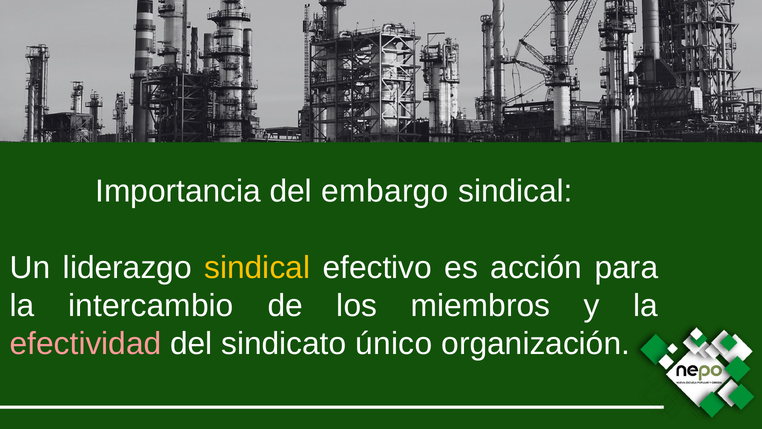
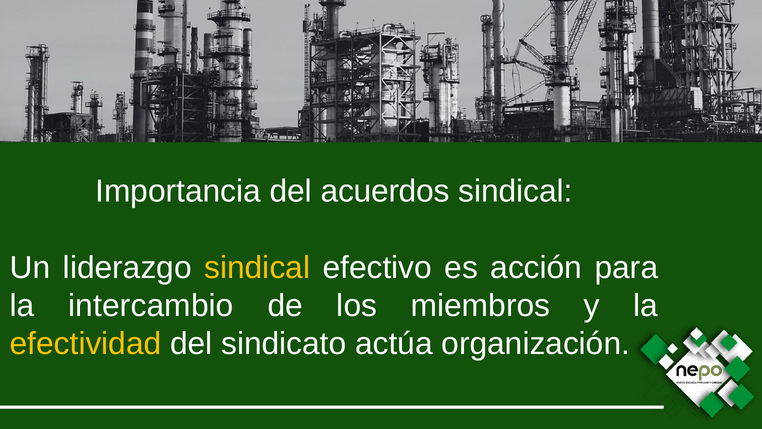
embargo: embargo -> acuerdos
efectividad colour: pink -> yellow
único: único -> actúa
